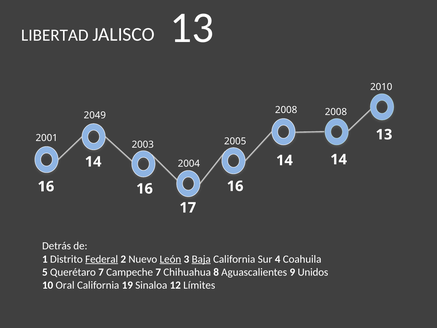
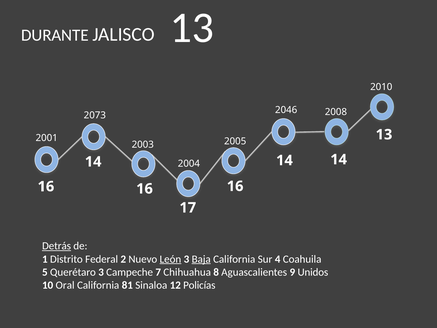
LIBERTAD: LIBERTAD -> DURANTE
2008 at (286, 110): 2008 -> 2046
2049: 2049 -> 2073
Detrás underline: none -> present
Federal underline: present -> none
Querétaro 7: 7 -> 3
19: 19 -> 81
Límites: Límites -> Policías
